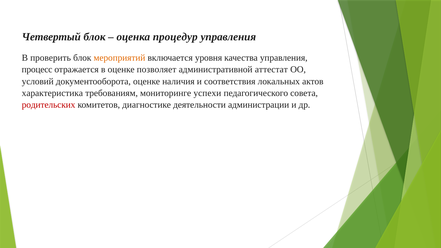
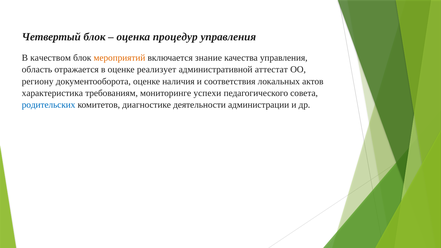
проверить: проверить -> качеством
уровня: уровня -> знание
процесс: процесс -> область
позволяет: позволяет -> реализует
условий: условий -> региону
родительских colour: red -> blue
